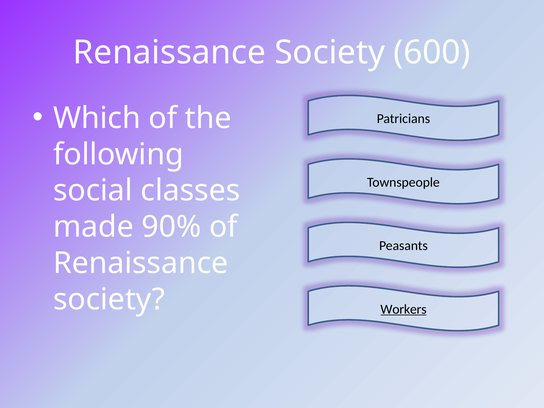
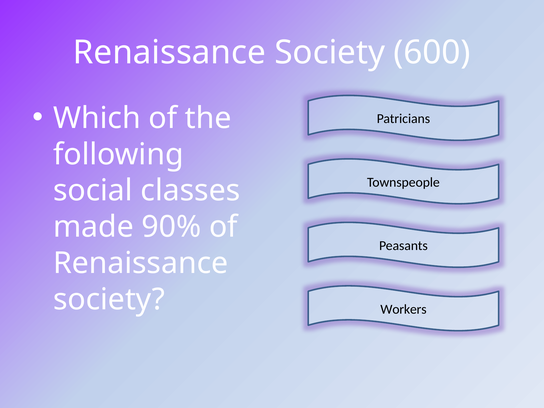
Workers underline: present -> none
